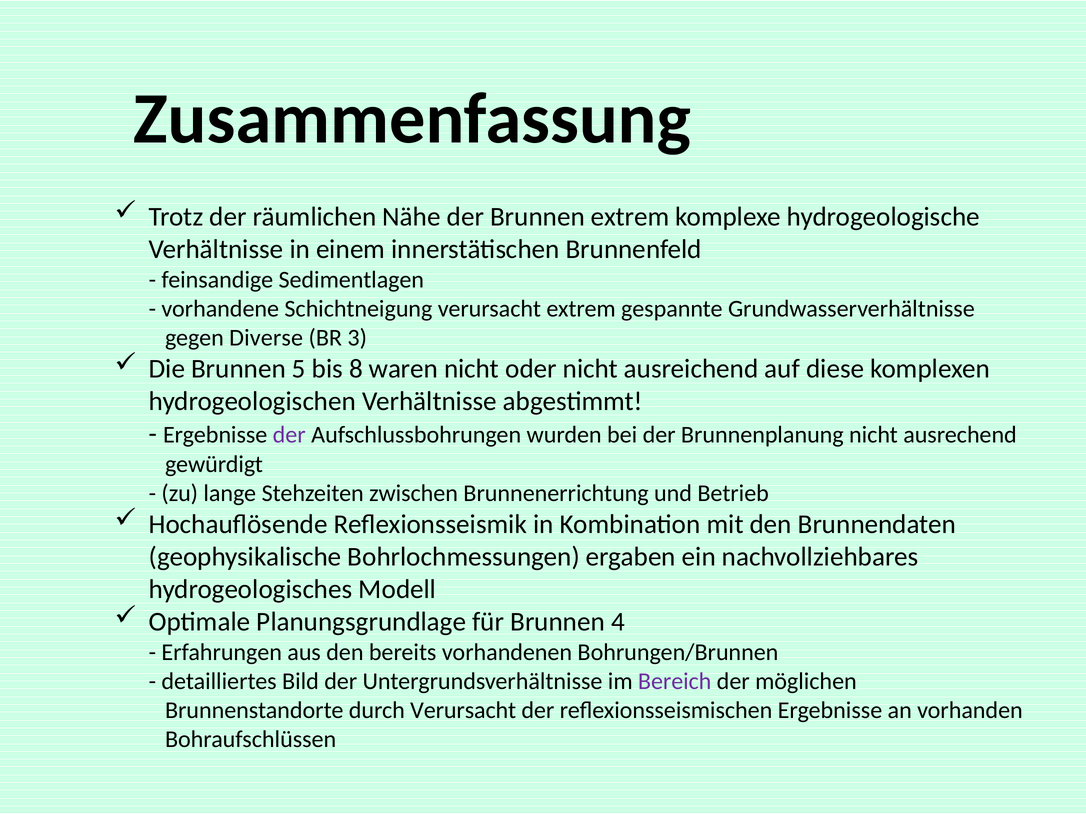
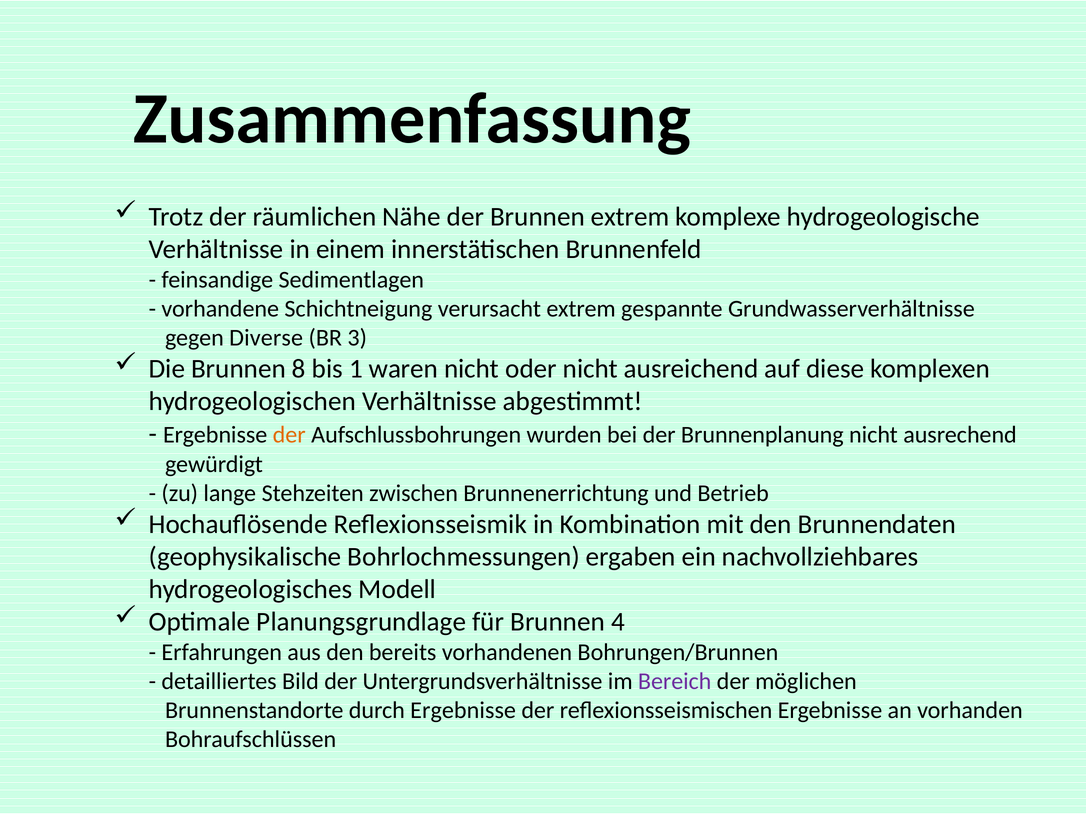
5: 5 -> 8
8: 8 -> 1
der at (289, 435) colour: purple -> orange
durch Verursacht: Verursacht -> Ergebnisse
